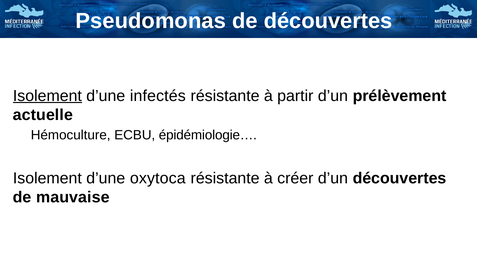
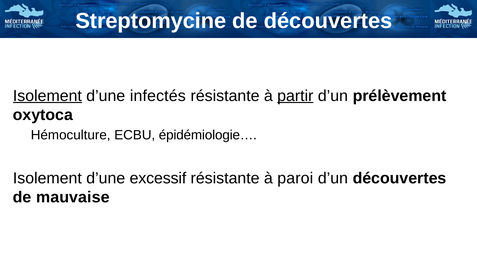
Pseudomonas: Pseudomonas -> Streptomycine
partir underline: none -> present
actuelle: actuelle -> oxytoca
oxytoca: oxytoca -> excessif
créer: créer -> paroi
